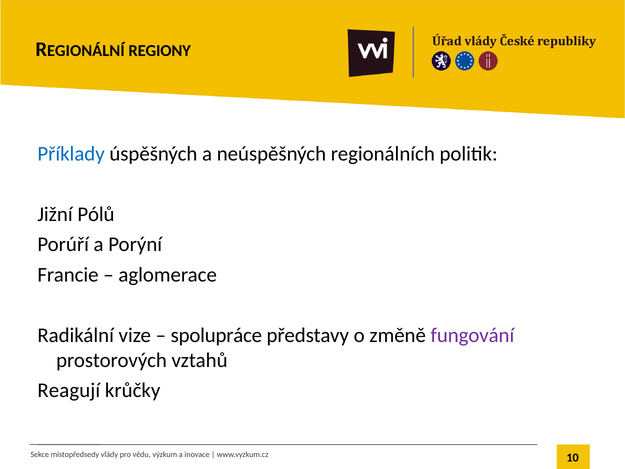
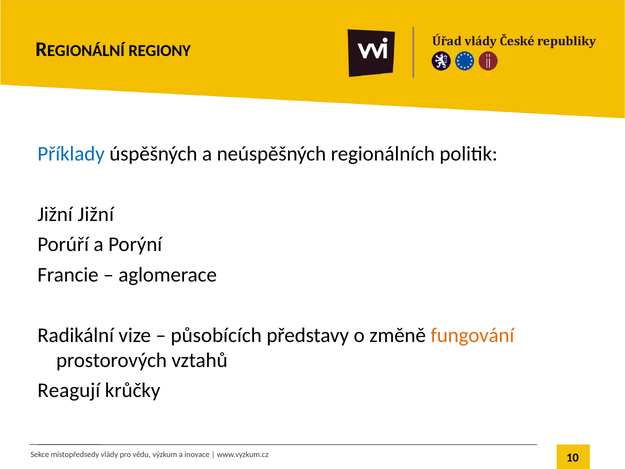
Jižní Pólů: Pólů -> Jižní
spolupráce: spolupráce -> působících
fungování colour: purple -> orange
